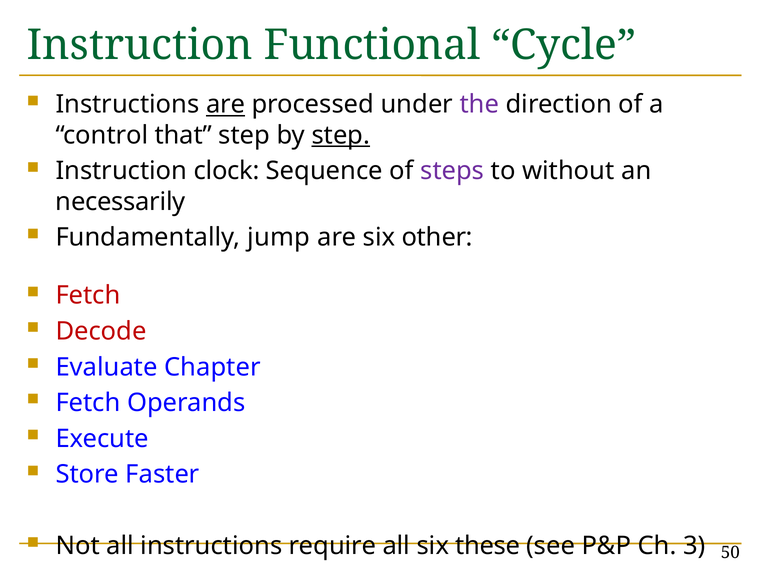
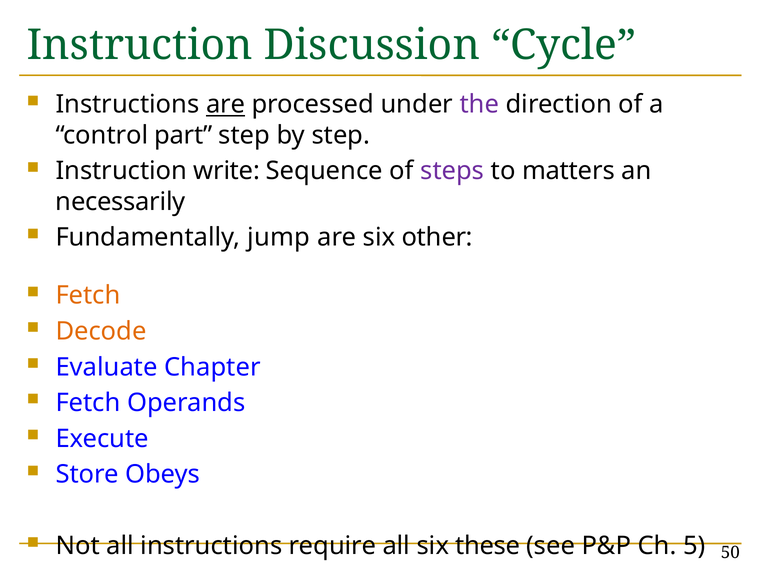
Functional: Functional -> Discussion
that: that -> part
step at (341, 135) underline: present -> none
clock: clock -> write
without: without -> matters
Fetch at (88, 296) colour: red -> orange
Decode colour: red -> orange
Faster: Faster -> Obeys
3: 3 -> 5
